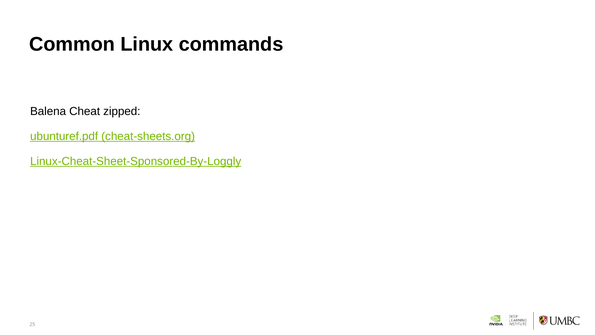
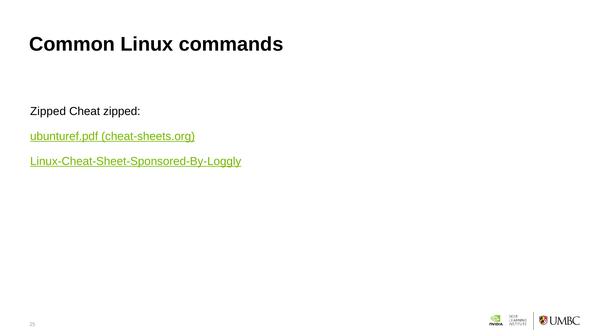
Balena at (48, 111): Balena -> Zipped
